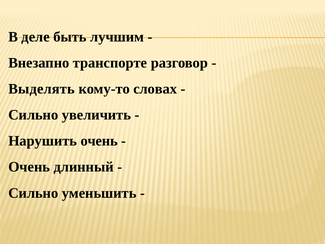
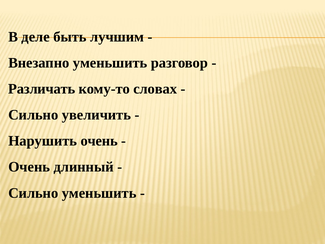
Внезапно транспорте: транспорте -> уменьшить
Выделять: Выделять -> Различать
